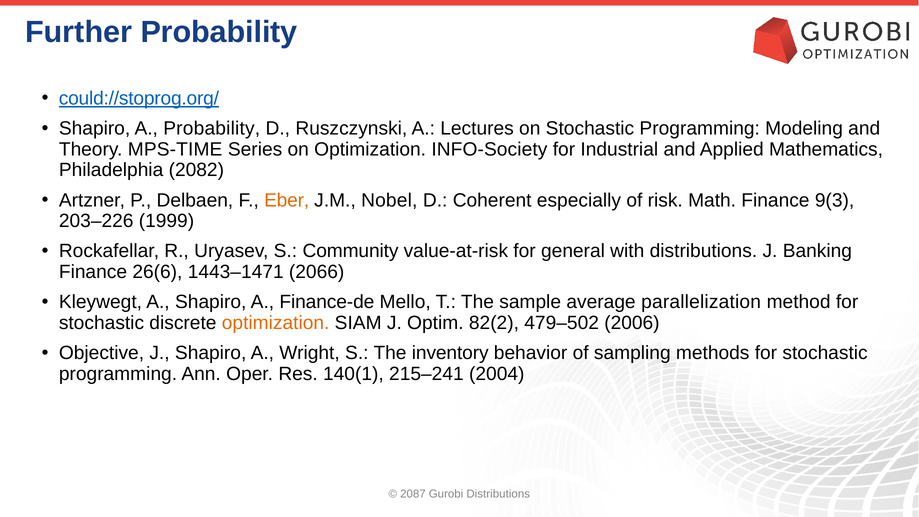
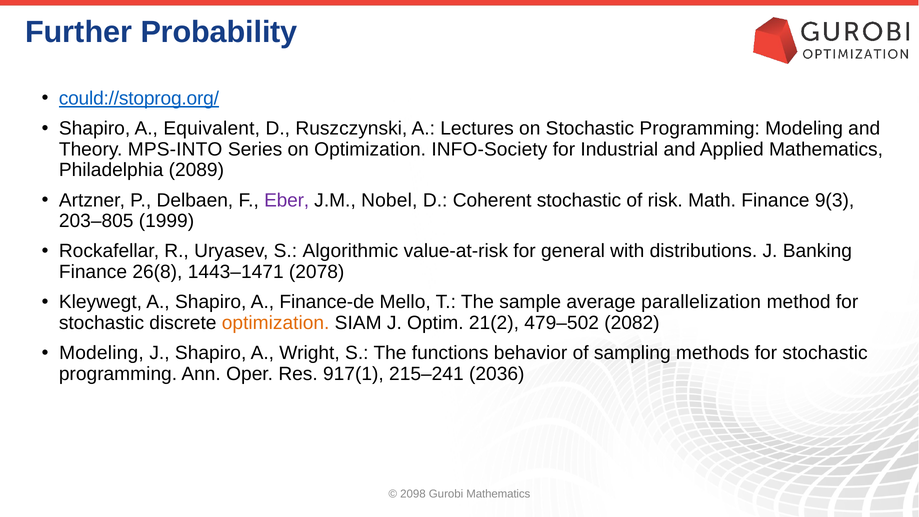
A Probability: Probability -> Equivalent
MPS-TIME: MPS-TIME -> MPS-INTO
2082: 2082 -> 2089
Eber colour: orange -> purple
Coherent especially: especially -> stochastic
203–226: 203–226 -> 203–805
Community: Community -> Algorithmic
26(6: 26(6 -> 26(8
2066: 2066 -> 2078
82(2: 82(2 -> 21(2
2006: 2006 -> 2082
Objective at (102, 353): Objective -> Modeling
inventory: inventory -> functions
140(1: 140(1 -> 917(1
2004: 2004 -> 2036
2087: 2087 -> 2098
Gurobi Distributions: Distributions -> Mathematics
